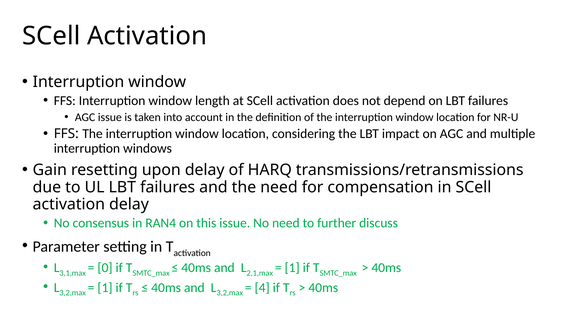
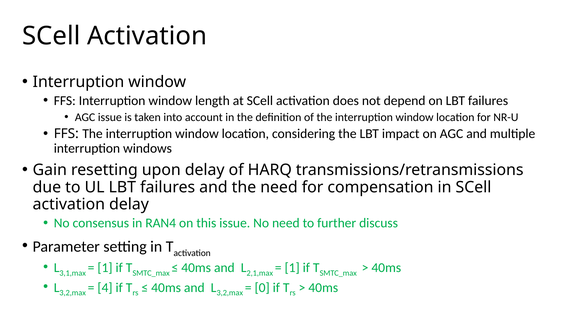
0 at (105, 268): 0 -> 1
1 at (105, 287): 1 -> 4
4: 4 -> 0
